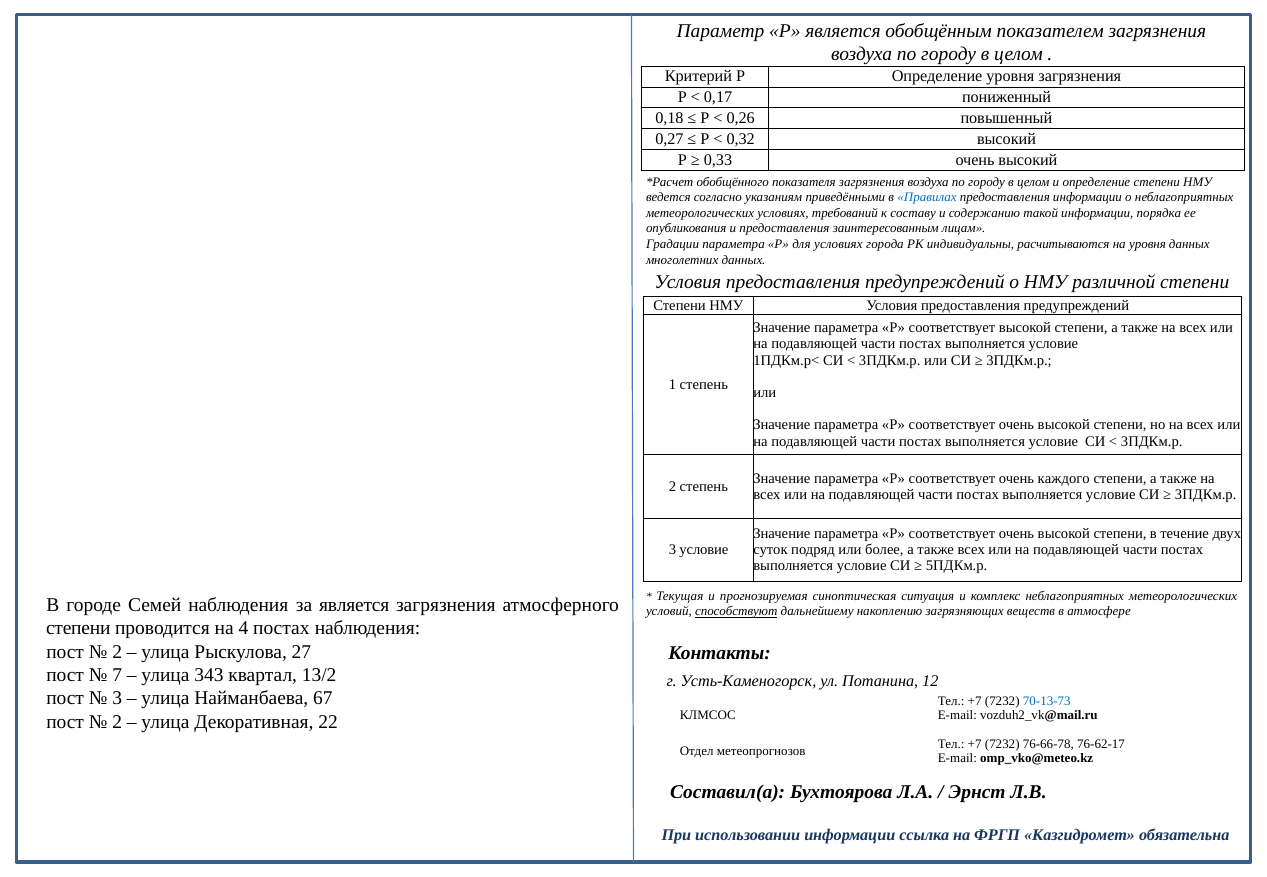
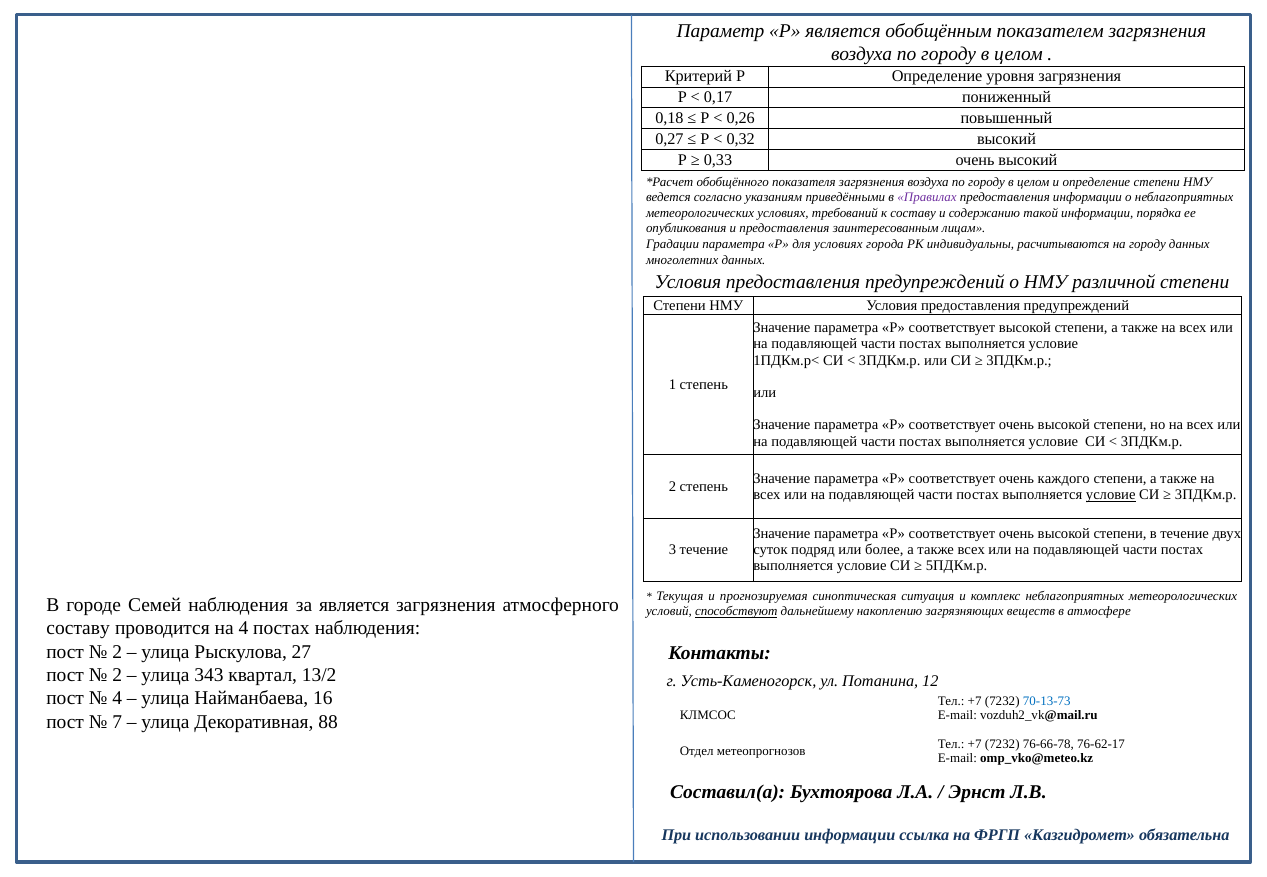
Правилах colour: blue -> purple
на уровня: уровня -> городу
условие at (1111, 495) underline: none -> present
3 условие: условие -> течение
степени at (78, 628): степени -> составу
7 at (117, 675): 7 -> 2
3 at (117, 698): 3 -> 4
67: 67 -> 16
2 at (117, 722): 2 -> 7
22: 22 -> 88
